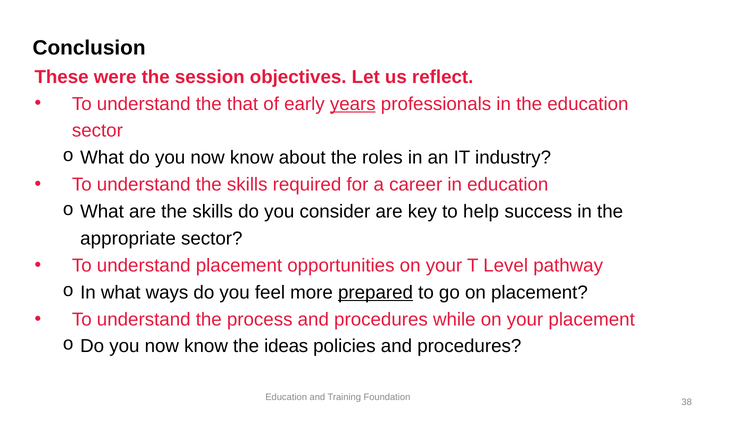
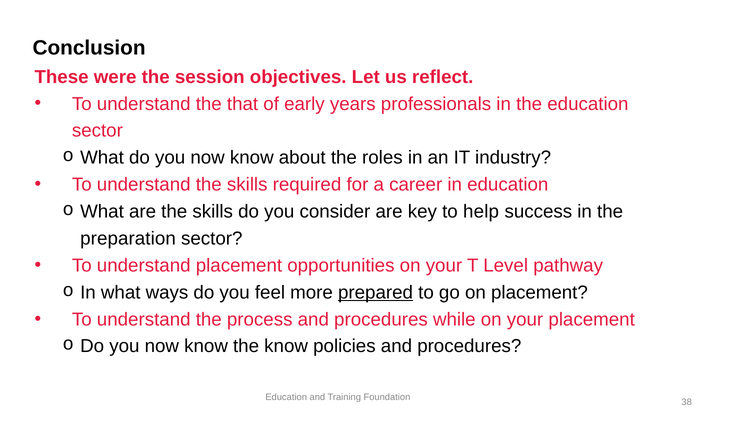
years underline: present -> none
appropriate: appropriate -> preparation
the ideas: ideas -> know
